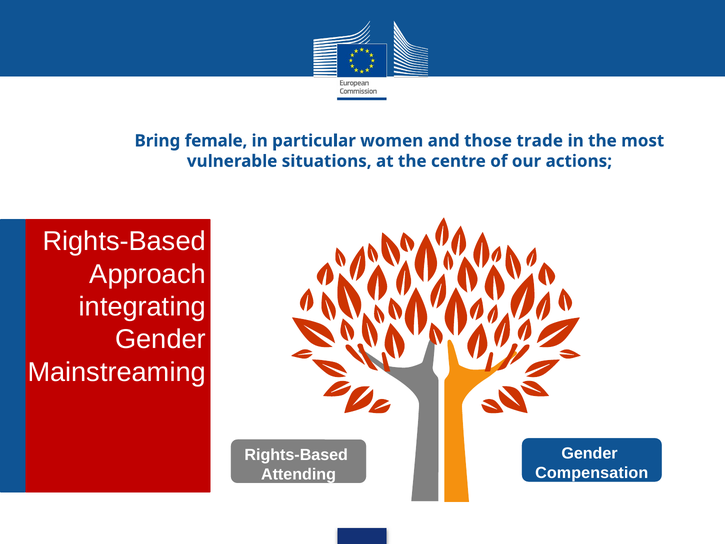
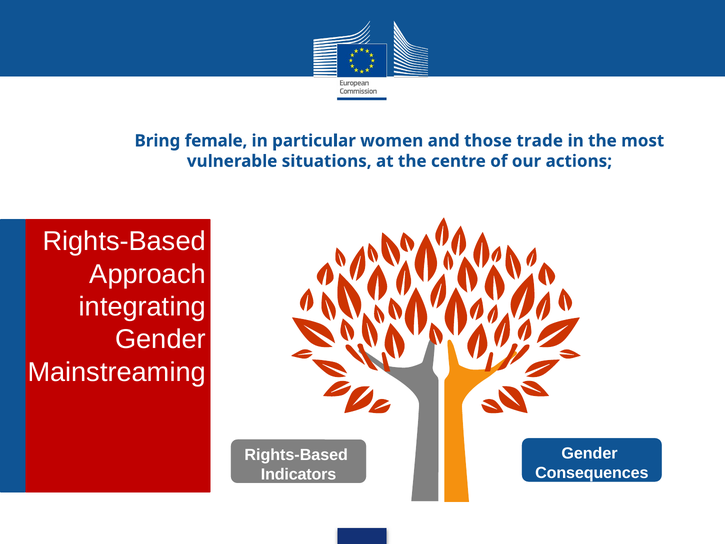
Compensation: Compensation -> Consequences
Attending: Attending -> Indicators
